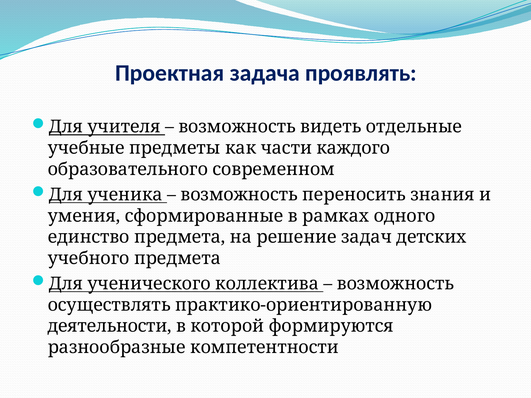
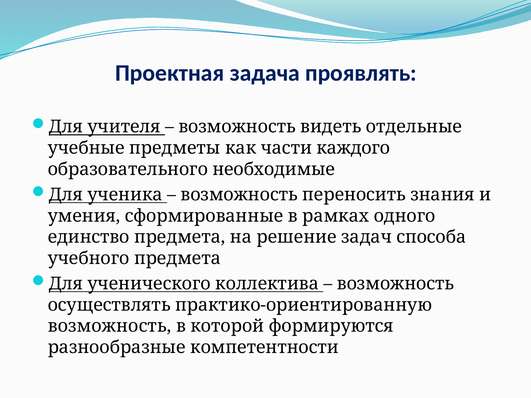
современном: современном -> необходимые
детских: детских -> способа
деятельности at (110, 326): деятельности -> возможность
